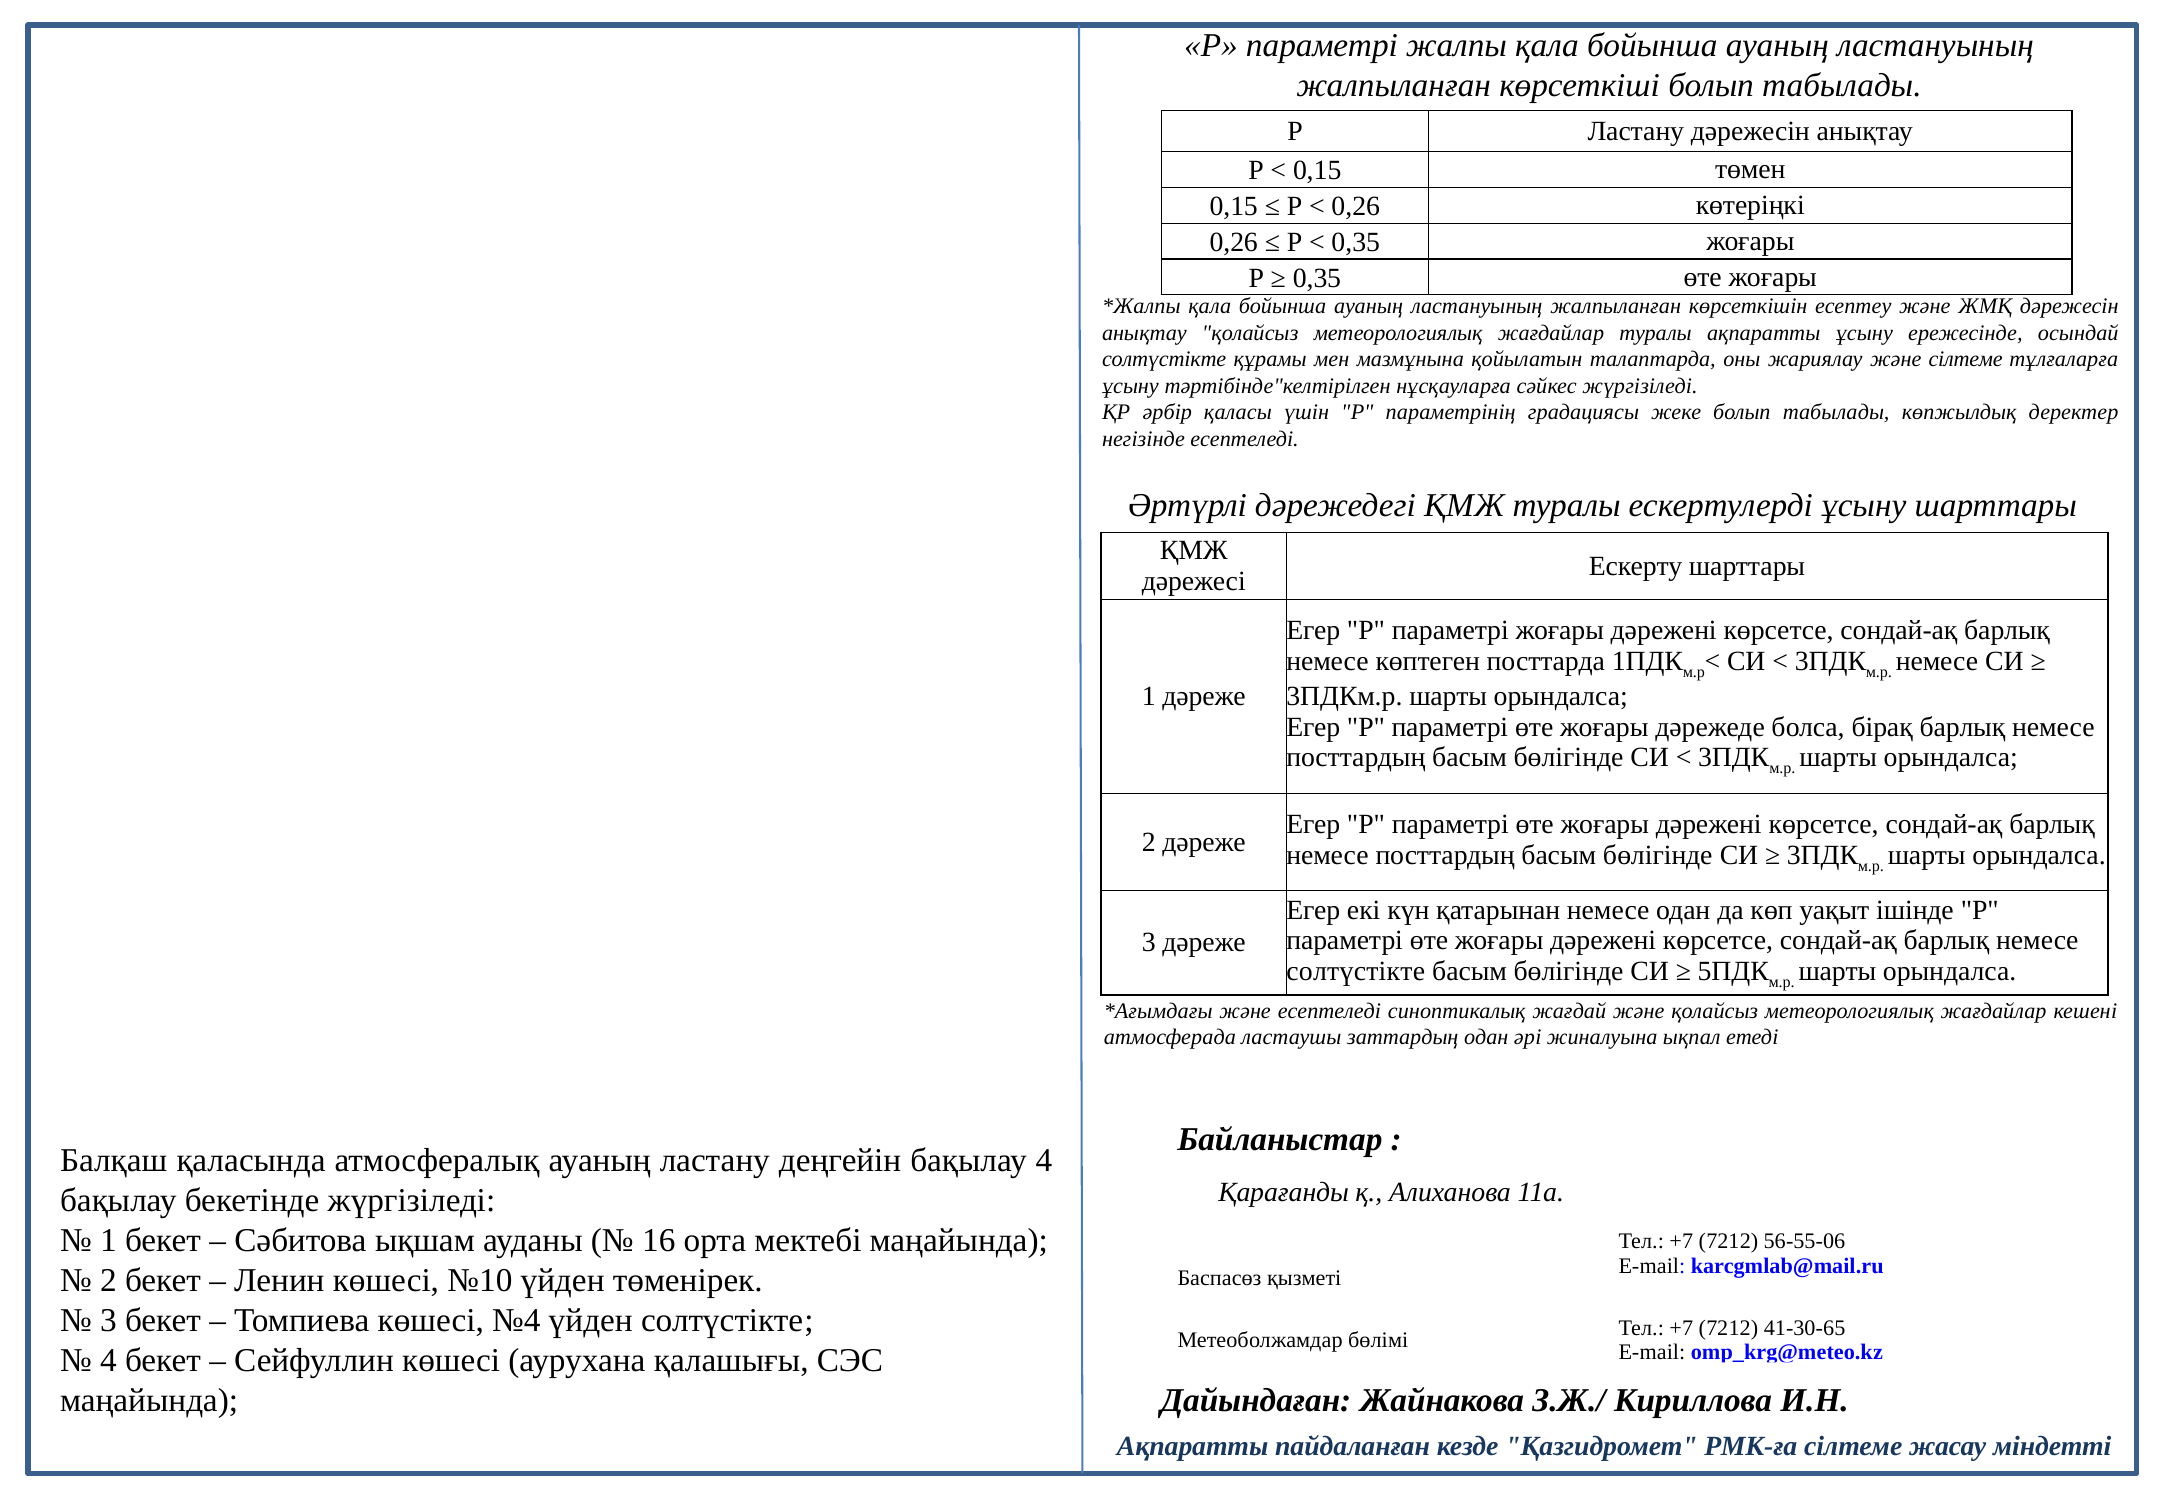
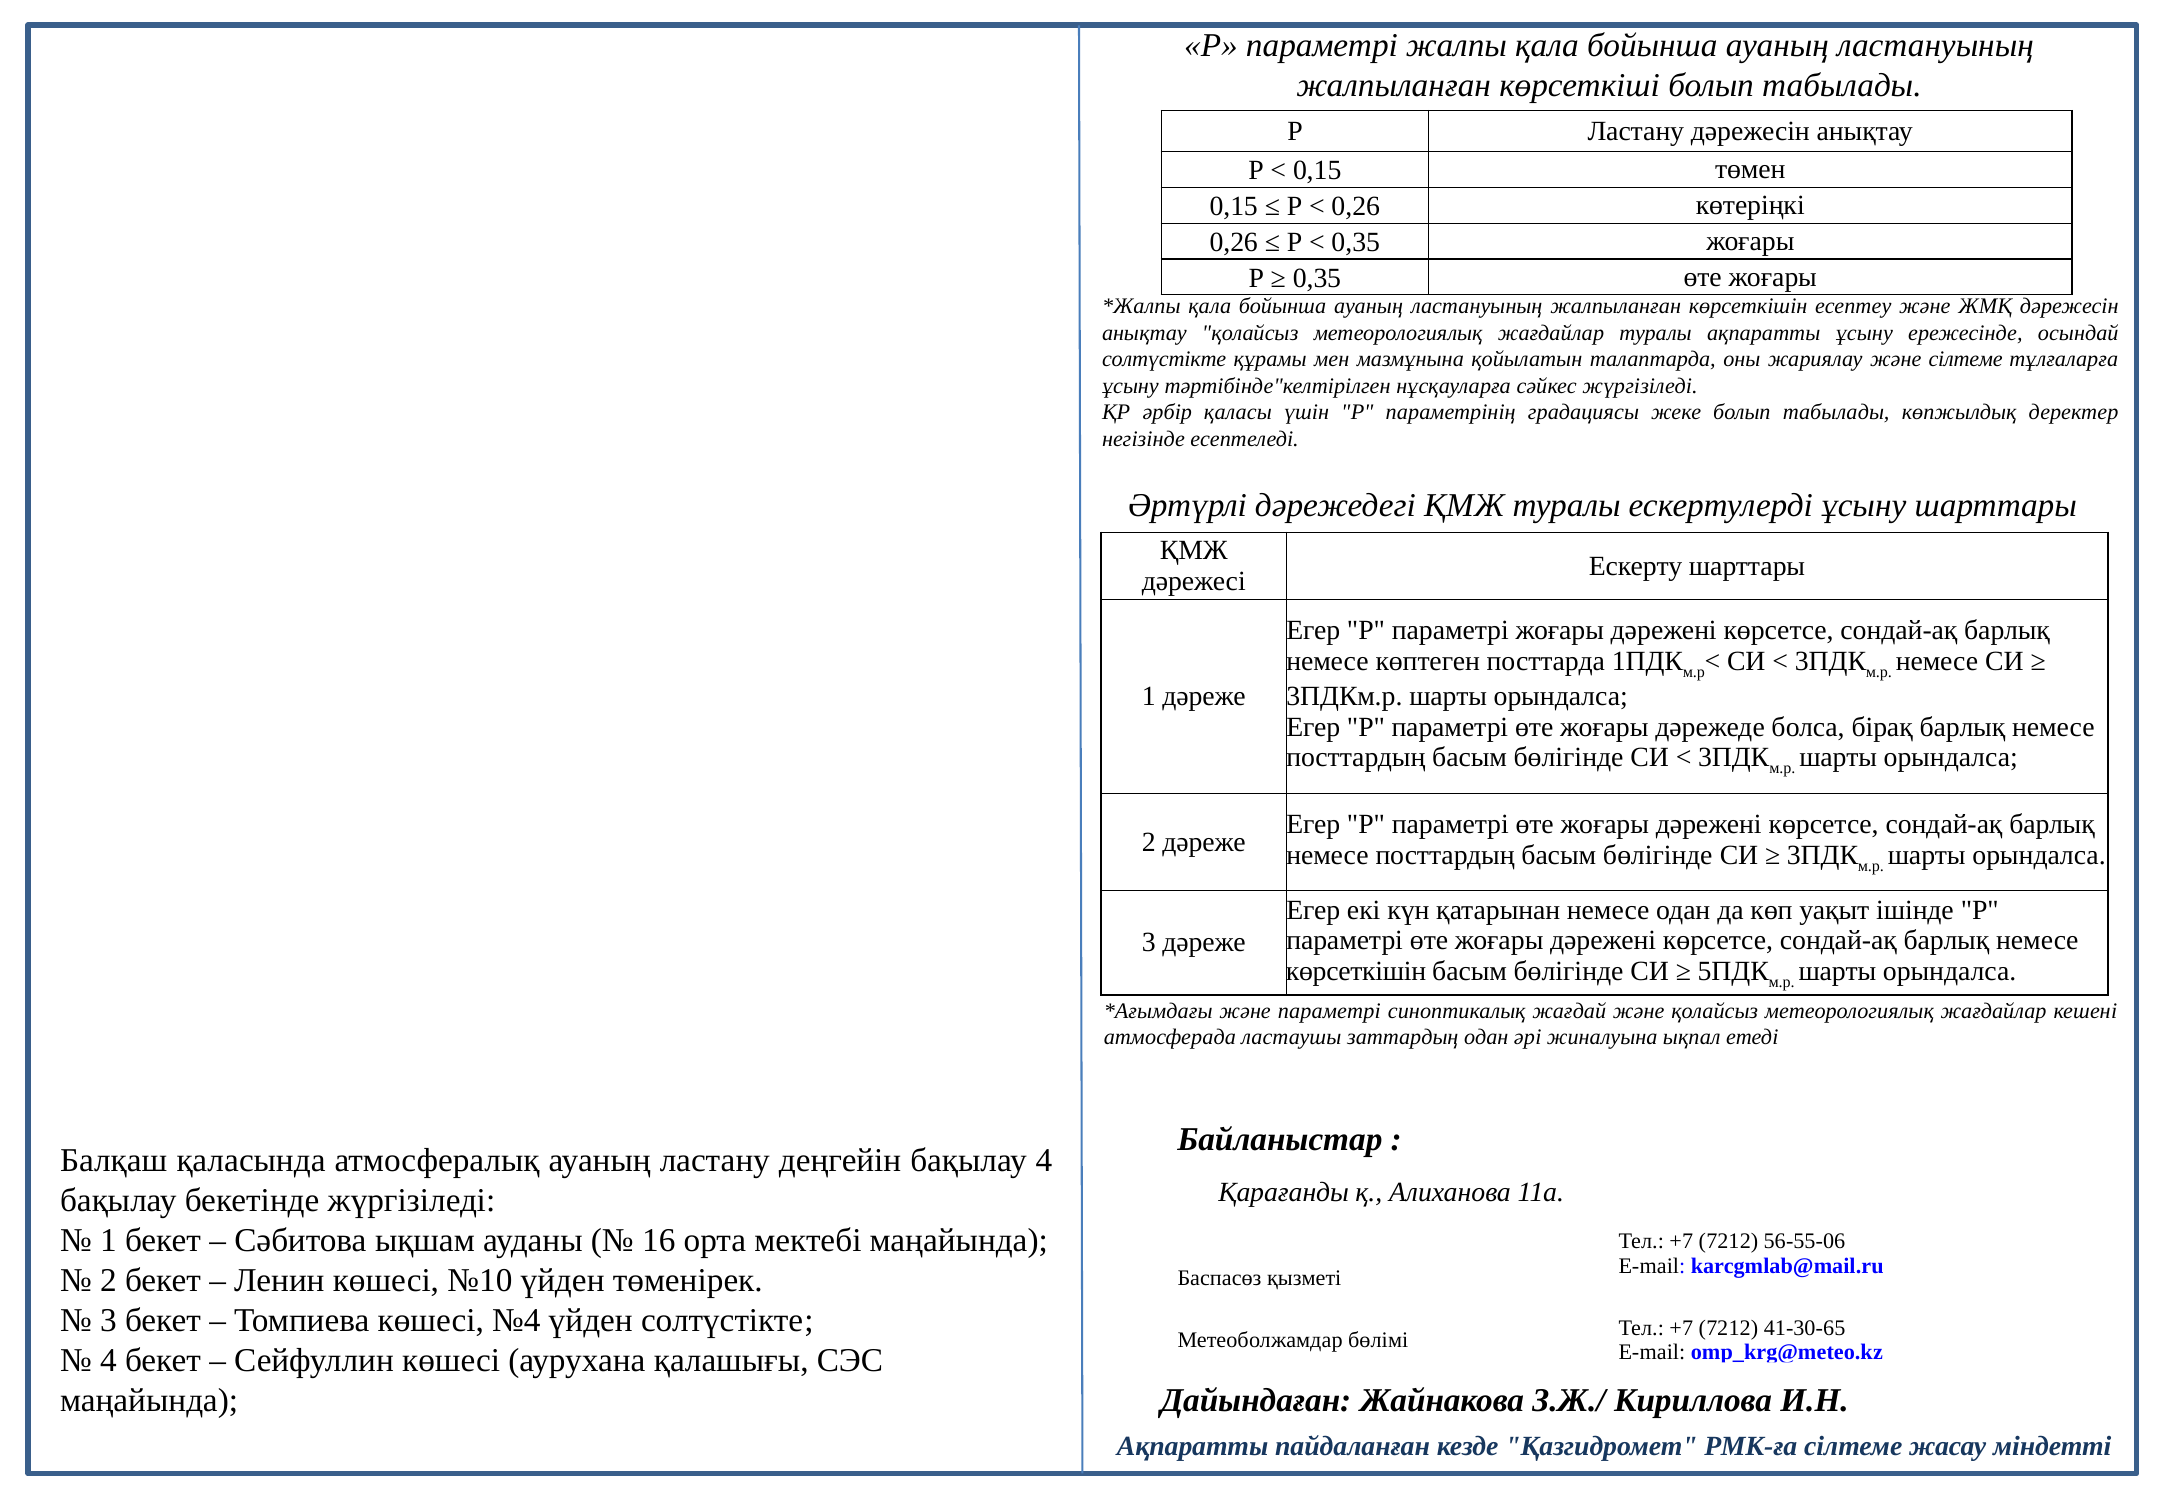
солтүстікте at (1356, 971): солтүстікте -> көрсеткішін
және есептеледі: есептеледі -> параметрі
